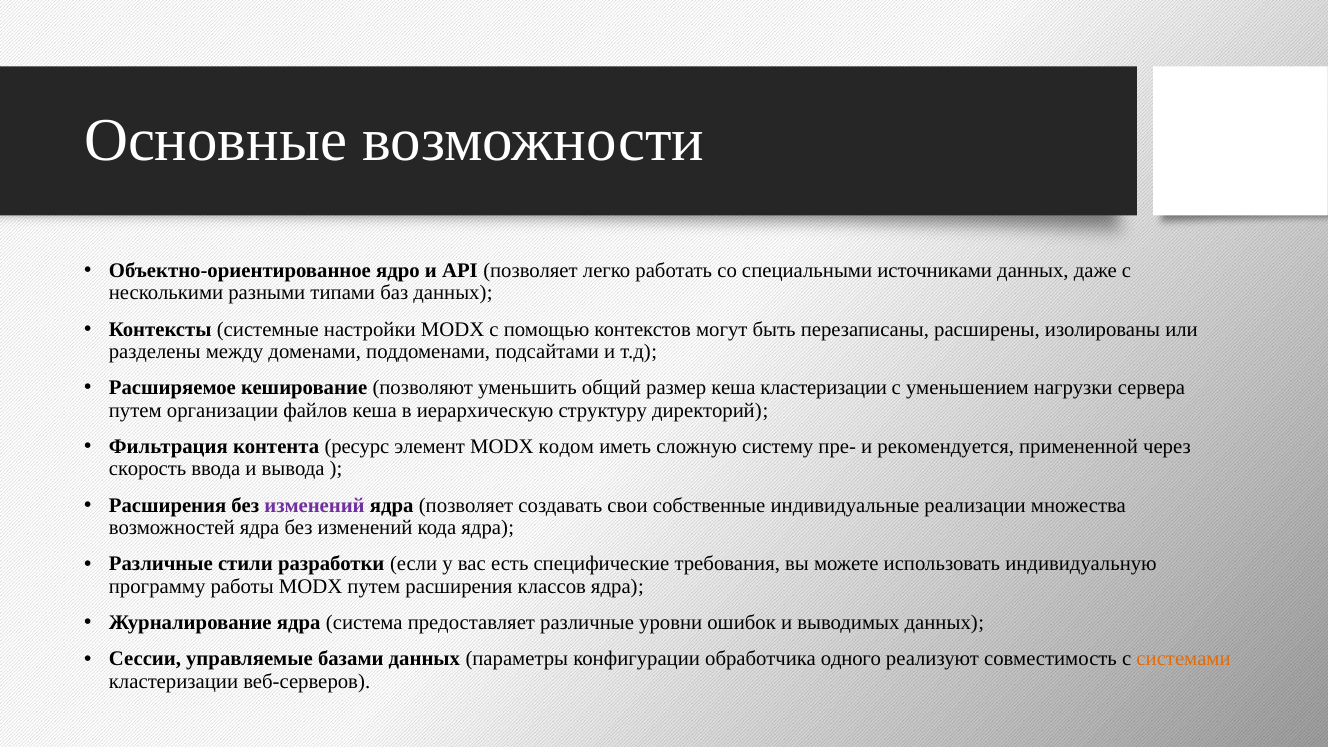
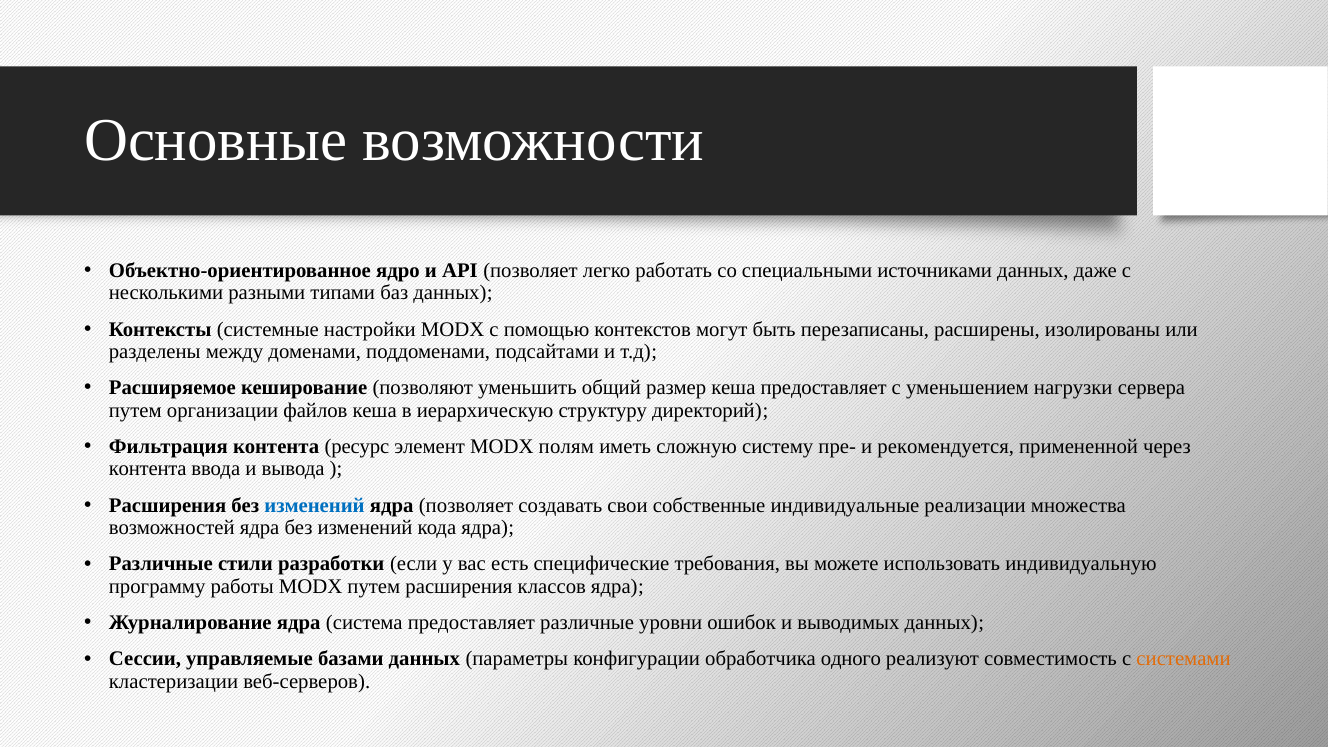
кеша кластеризации: кластеризации -> предоставляет
кодом: кодом -> полям
скорость at (148, 469): скорость -> контента
изменений at (315, 505) colour: purple -> blue
